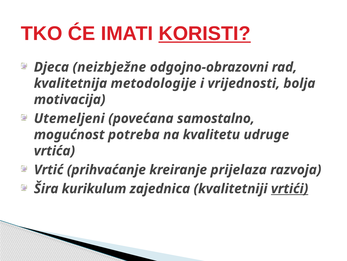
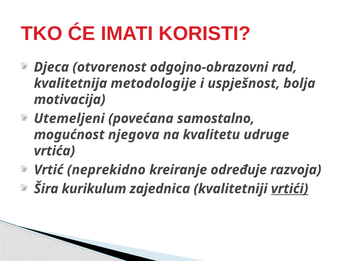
KORISTI underline: present -> none
neizbježne: neizbježne -> otvorenost
vrijednosti: vrijednosti -> uspješnost
potreba: potreba -> njegova
prihvaćanje: prihvaćanje -> neprekidno
prijelaza: prijelaza -> određuje
